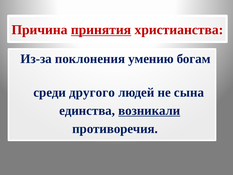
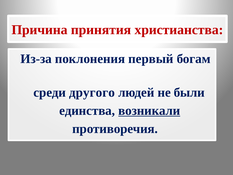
принятия underline: present -> none
умению: умению -> первый
сына: сына -> были
